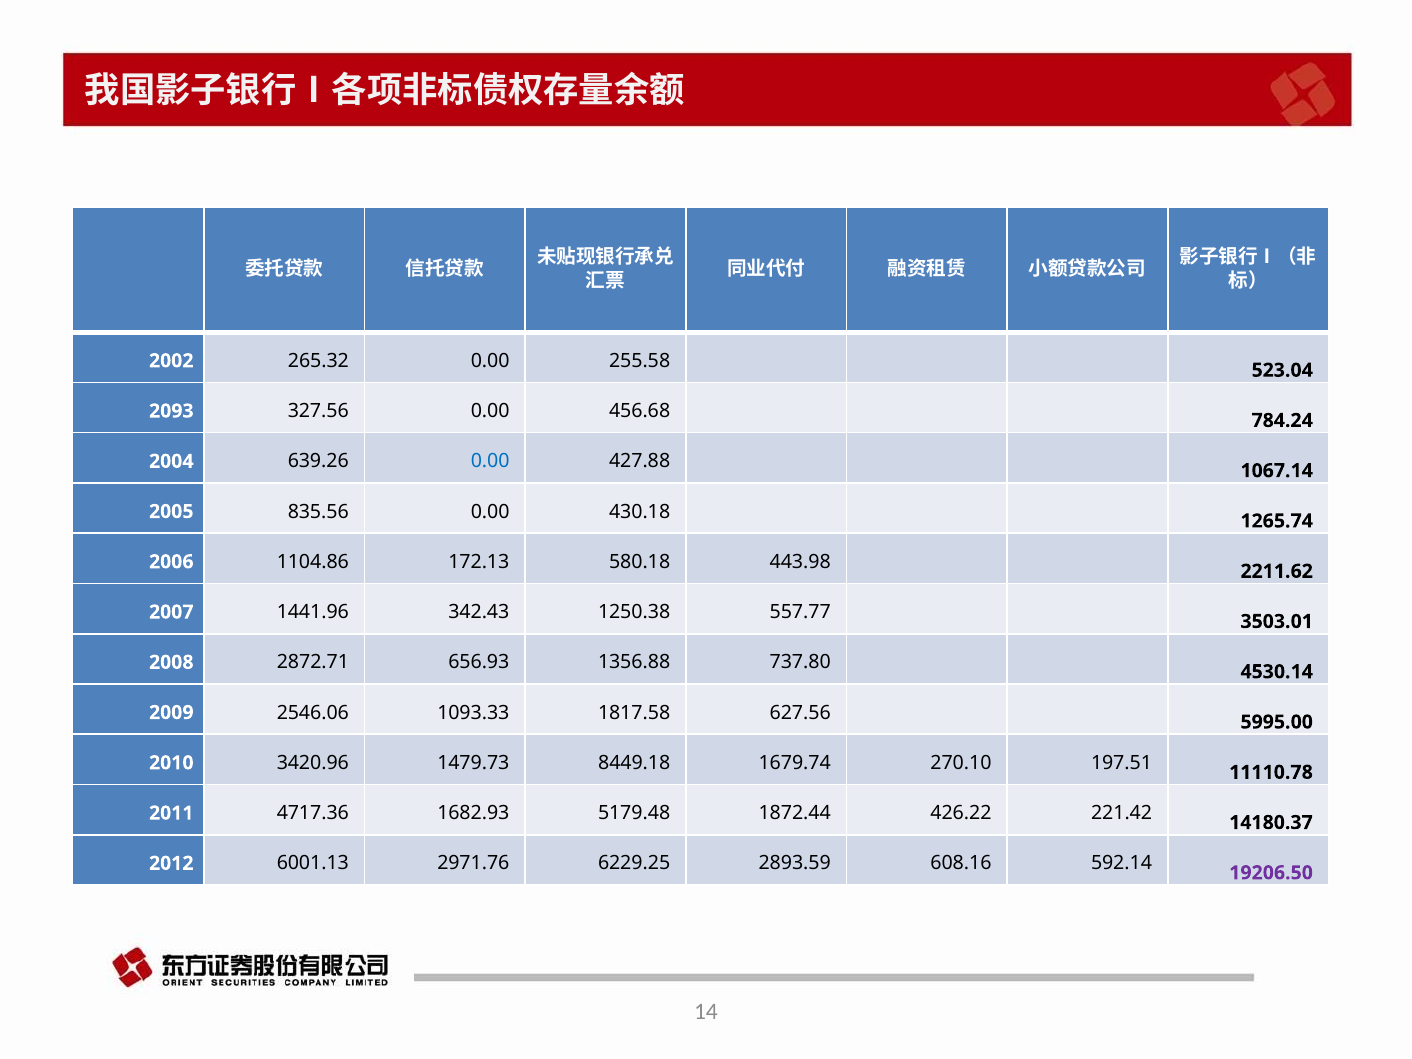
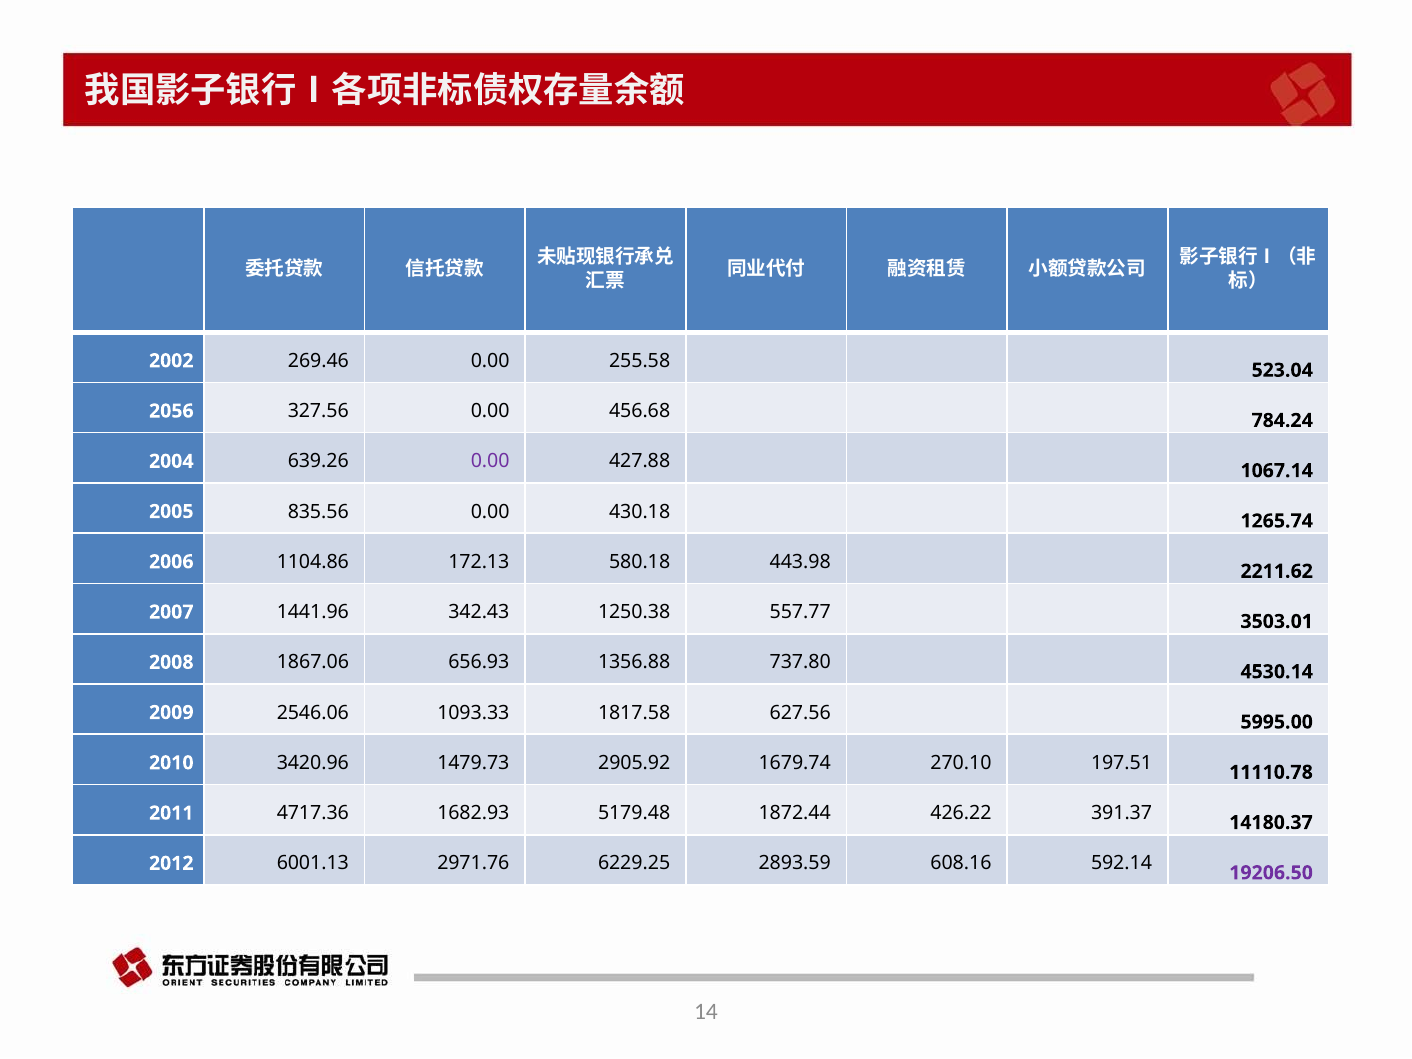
265.32: 265.32 -> 269.46
2093: 2093 -> 2056
0.00 at (490, 461) colour: blue -> purple
2872.71: 2872.71 -> 1867.06
8449.18: 8449.18 -> 2905.92
221.42: 221.42 -> 391.37
